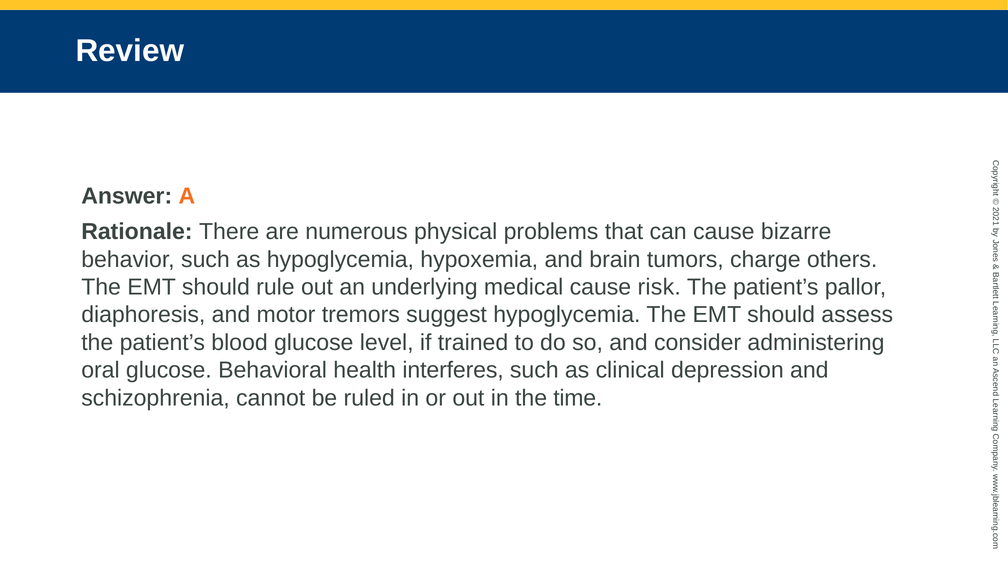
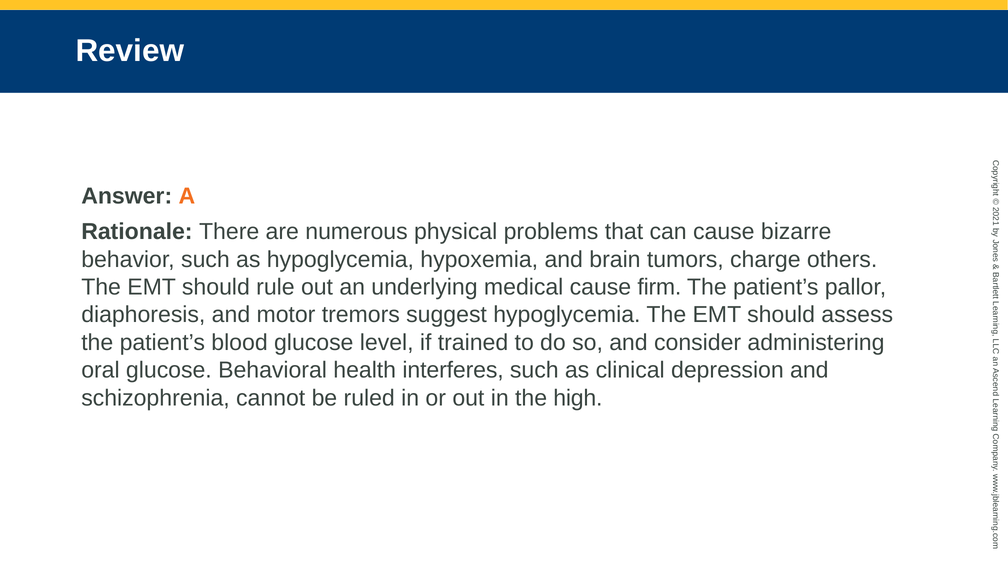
risk: risk -> firm
time: time -> high
